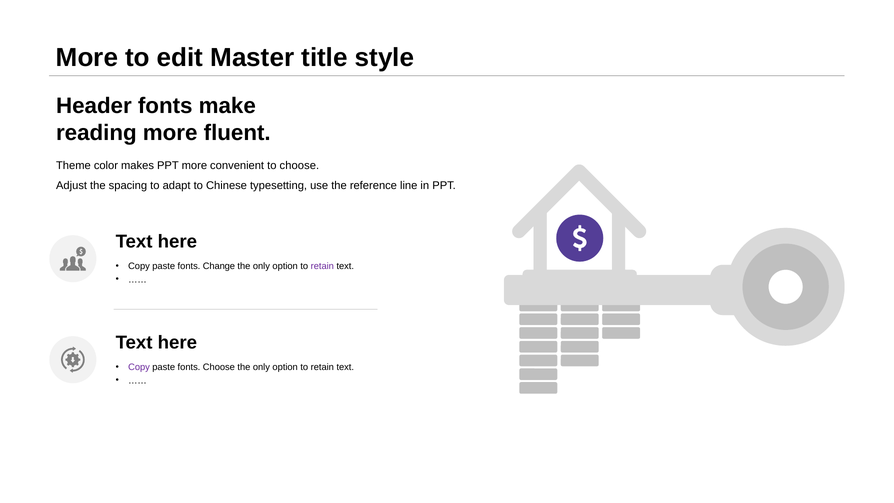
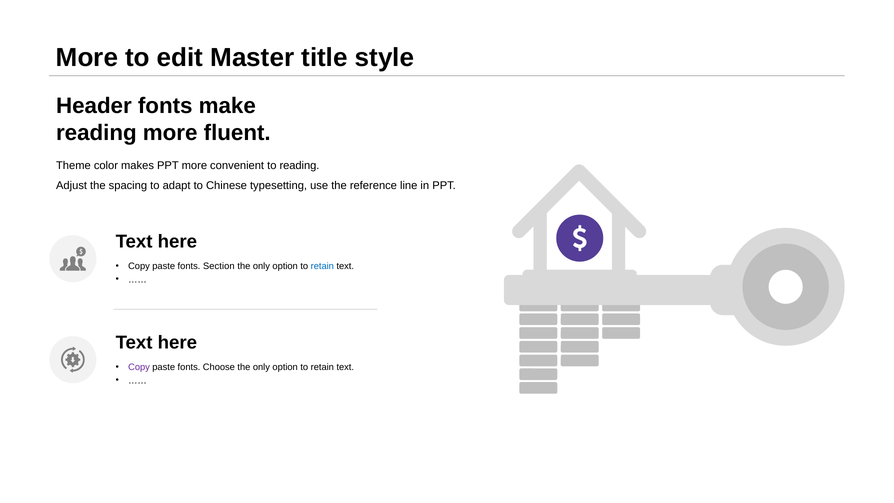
to choose: choose -> reading
Change: Change -> Section
retain at (322, 266) colour: purple -> blue
